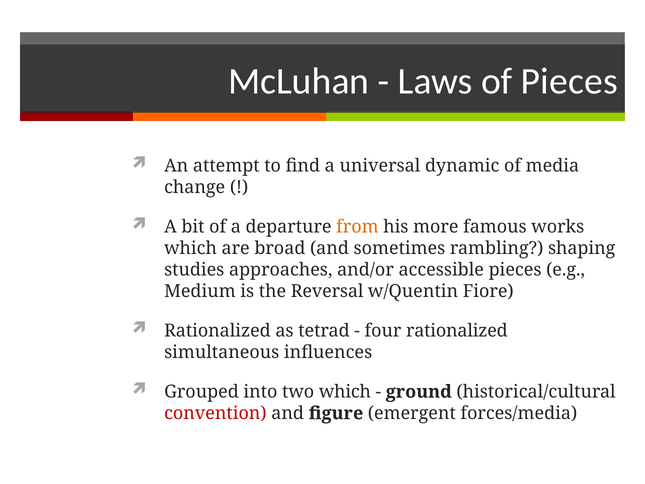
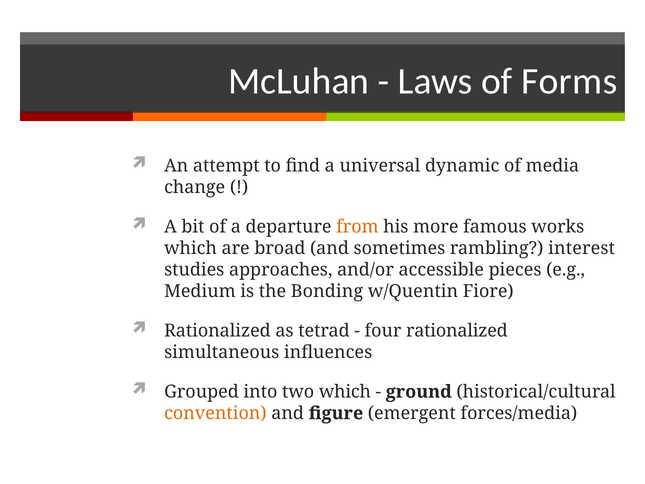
of Pieces: Pieces -> Forms
shaping: shaping -> interest
Reversal: Reversal -> Bonding
convention colour: red -> orange
